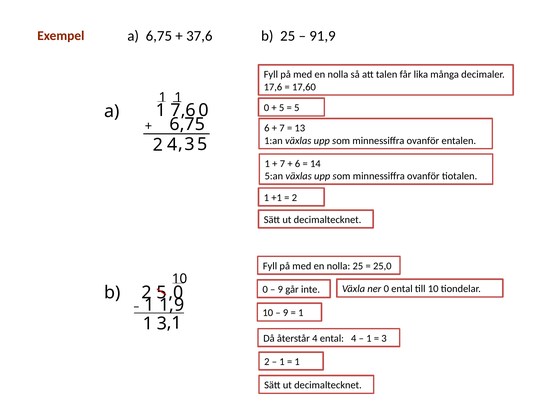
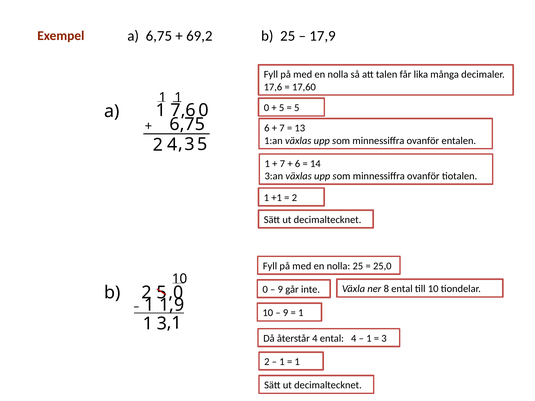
37,6: 37,6 -> 69,2
91,9: 91,9 -> 17,9
5:an: 5:an -> 3:an
ner 0: 0 -> 8
